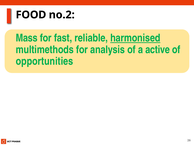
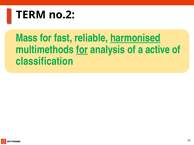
FOOD: FOOD -> TERM
for at (82, 50) underline: none -> present
opportunities: opportunities -> classification
